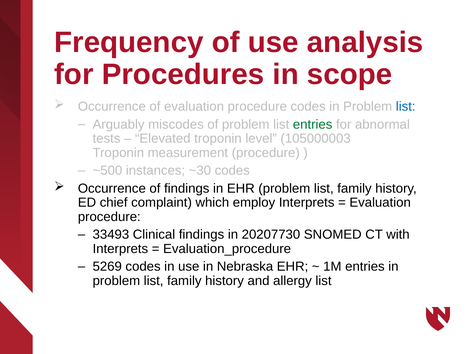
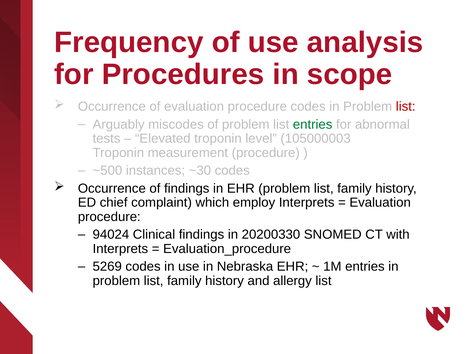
list at (406, 107) colour: blue -> red
33493: 33493 -> 94024
20207730: 20207730 -> 20200330
